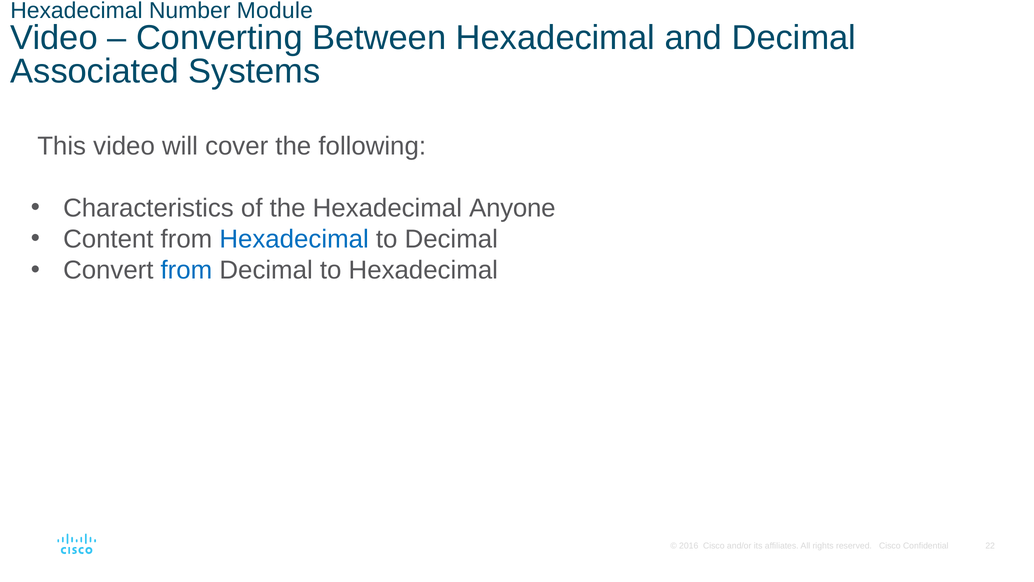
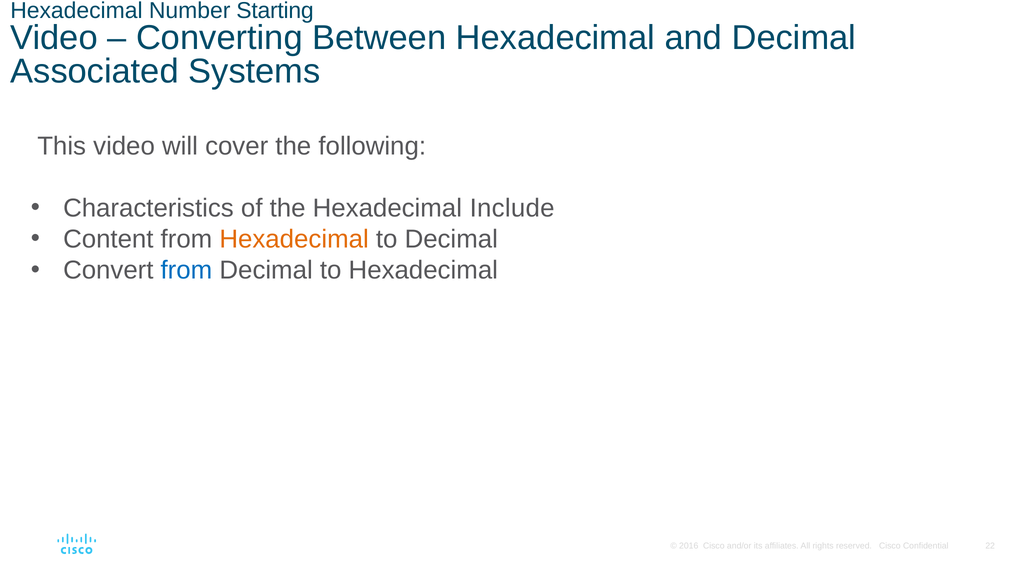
Module: Module -> Starting
Anyone: Anyone -> Include
Hexadecimal at (294, 239) colour: blue -> orange
